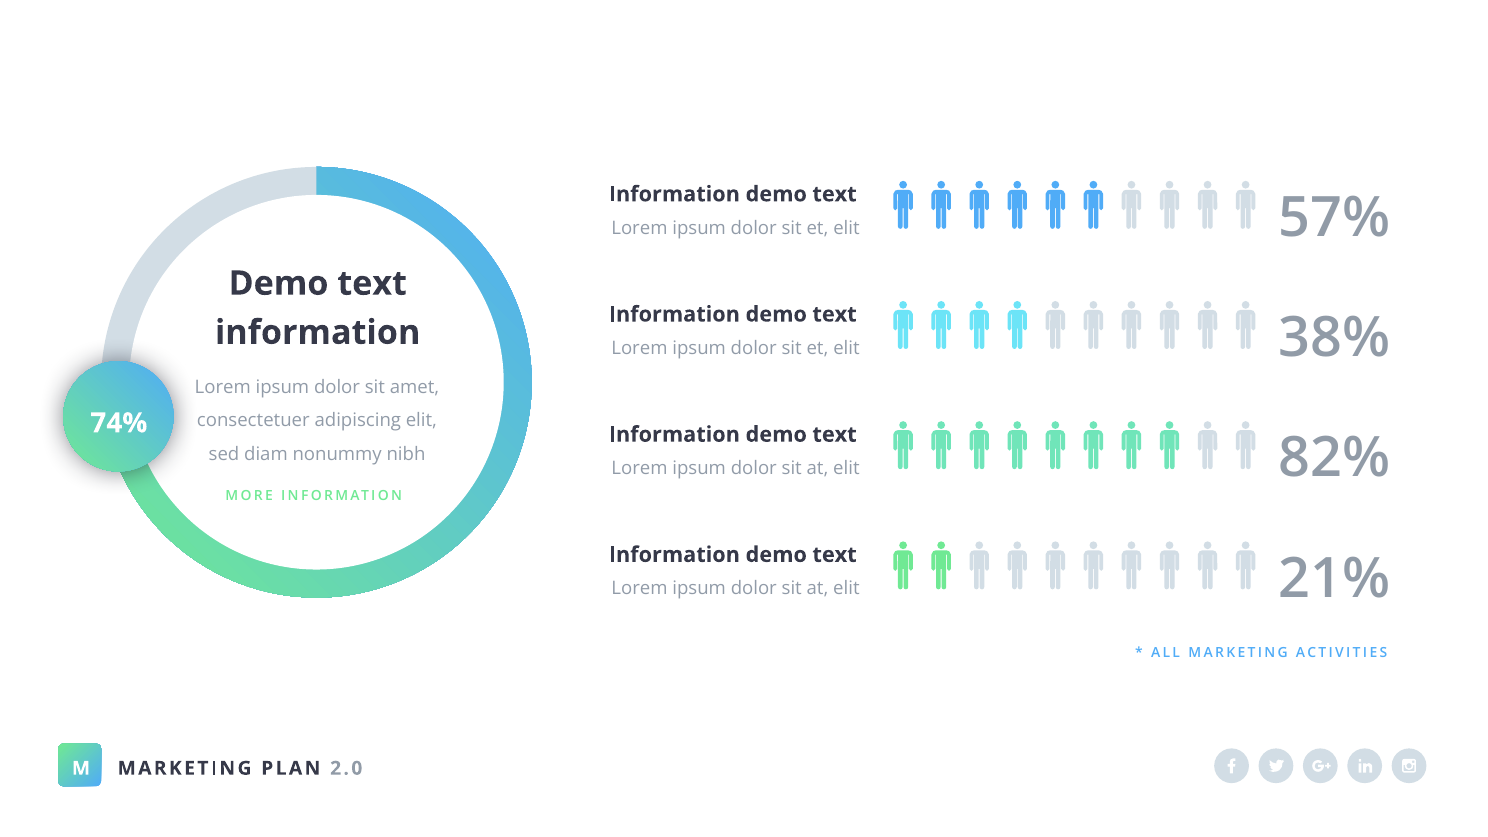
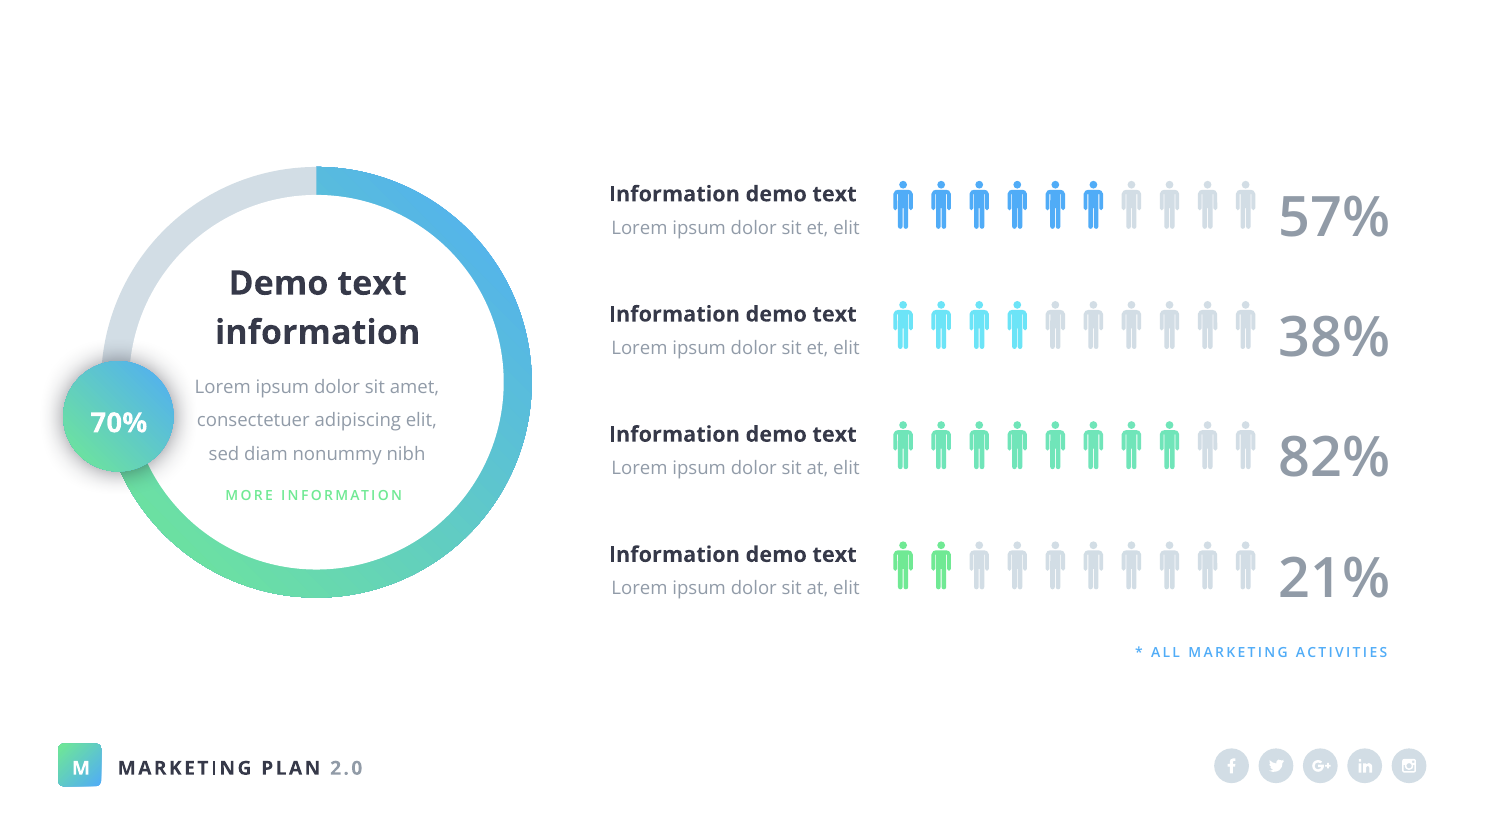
74%: 74% -> 70%
